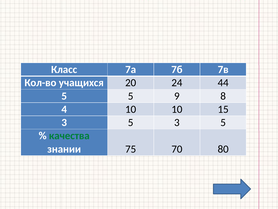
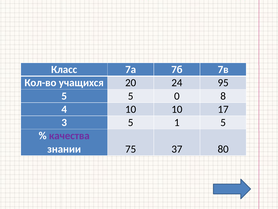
44: 44 -> 95
9: 9 -> 0
15: 15 -> 17
5 3: 3 -> 1
качества colour: green -> purple
70: 70 -> 37
